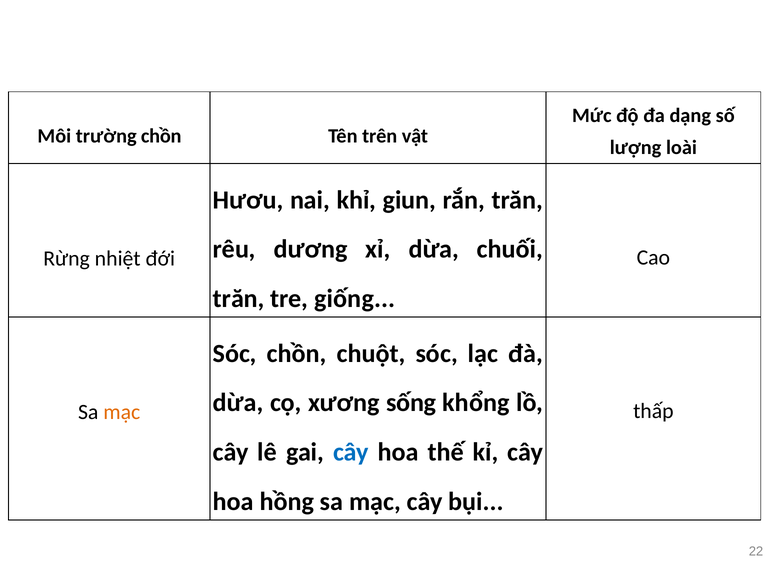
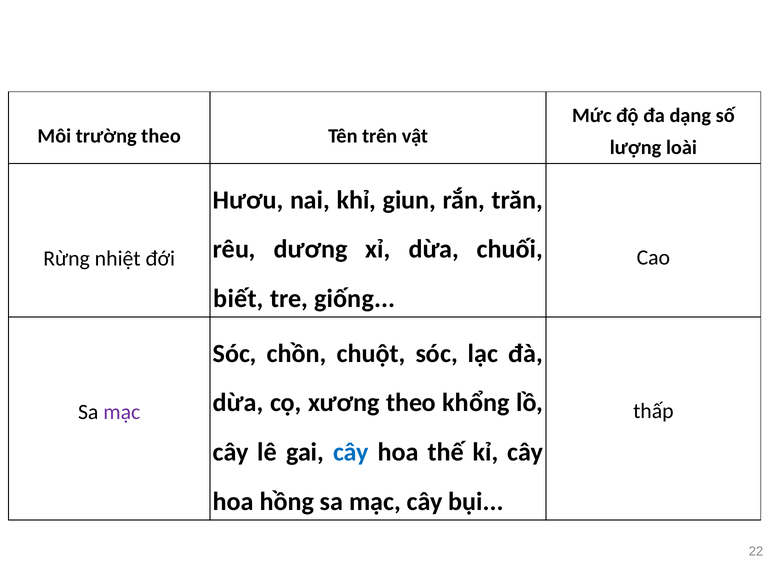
trường chồn: chồn -> theo
trăn at (239, 299): trăn -> biết
xương sống: sống -> theo
mạc at (122, 412) colour: orange -> purple
